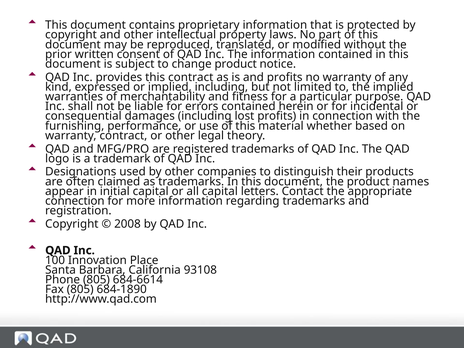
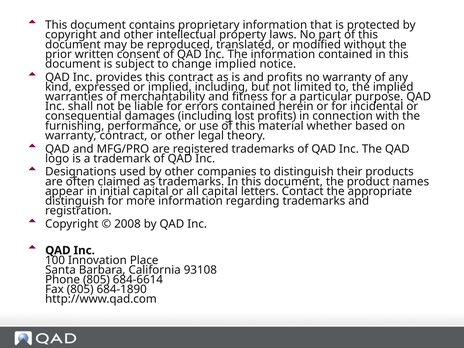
change product: product -> implied
connection at (75, 201): connection -> distinguish
